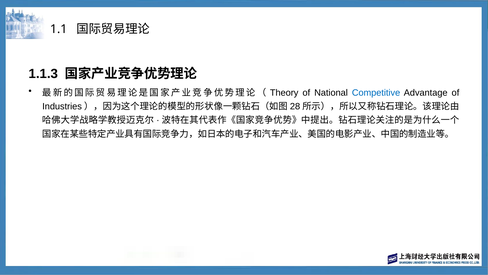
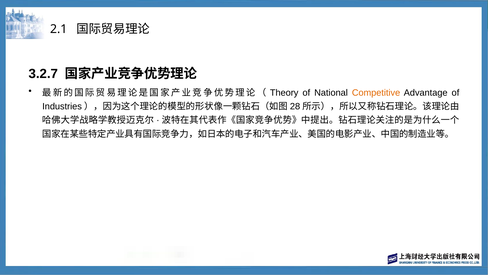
1.1: 1.1 -> 2.1
1.1.3: 1.1.3 -> 3.2.7
Competitive colour: blue -> orange
